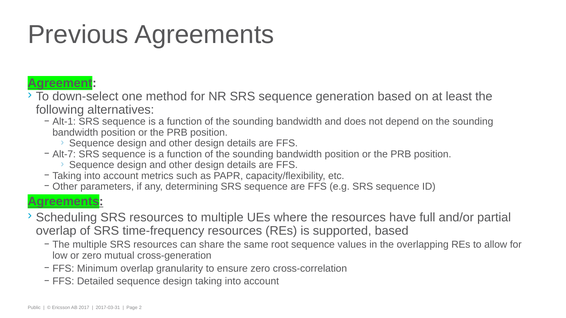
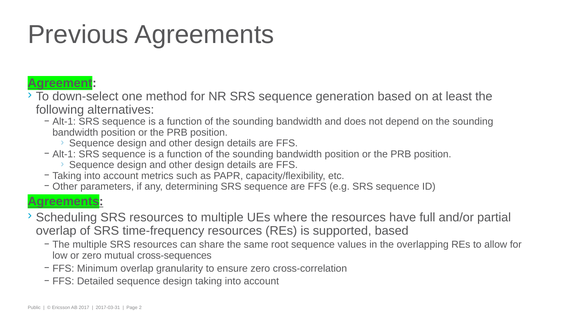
Alt-7 at (64, 154): Alt-7 -> Alt-1
cross-generation: cross-generation -> cross-sequences
